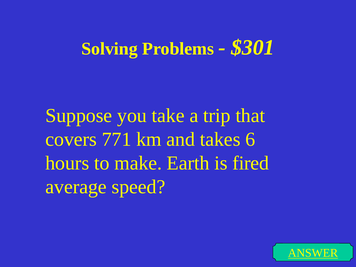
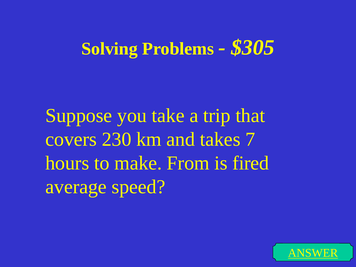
$301: $301 -> $305
771: 771 -> 230
6: 6 -> 7
Earth: Earth -> From
